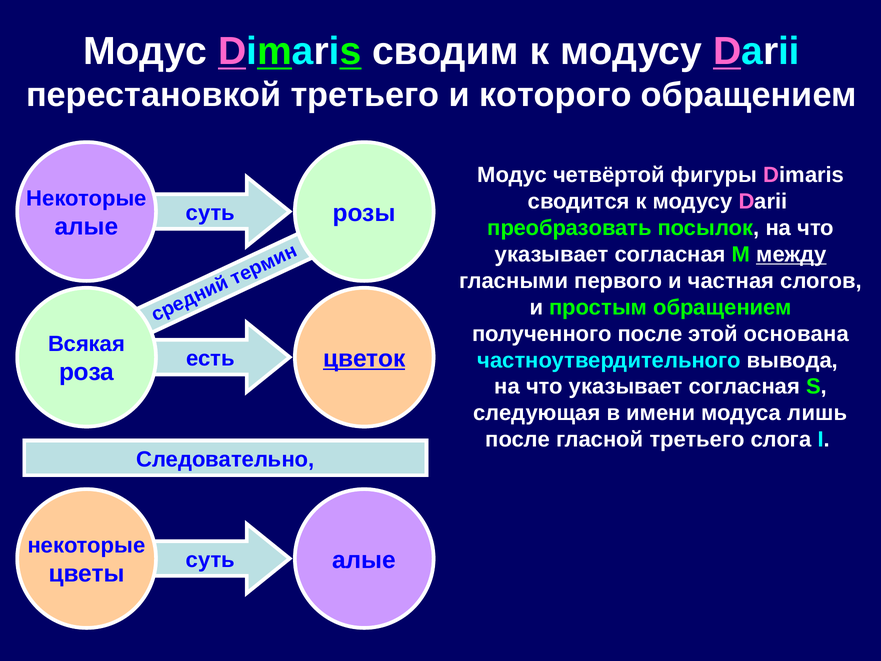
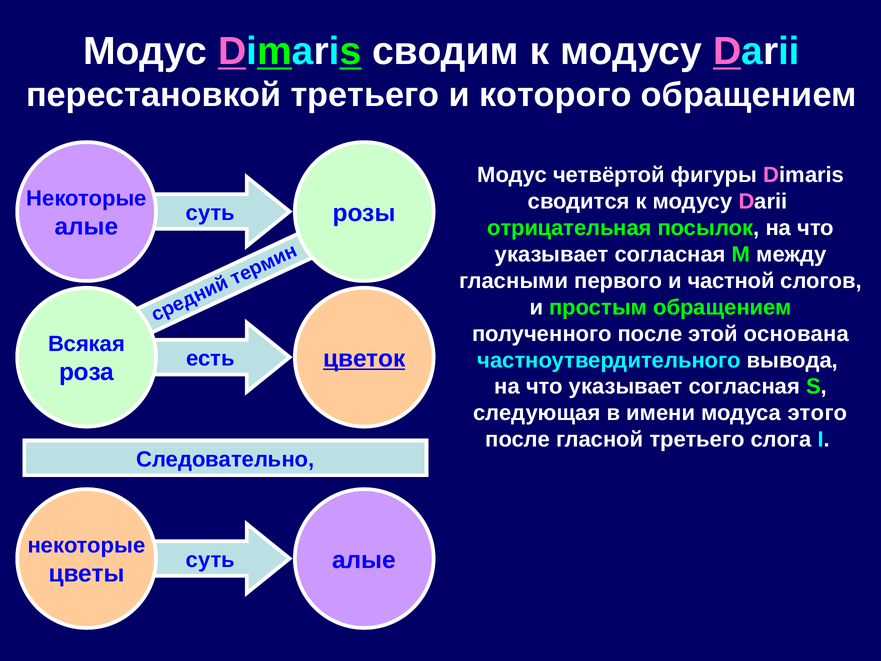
преобразовать: преобразовать -> отрицательная
между underline: present -> none
частная: частная -> частной
лишь: лишь -> этого
